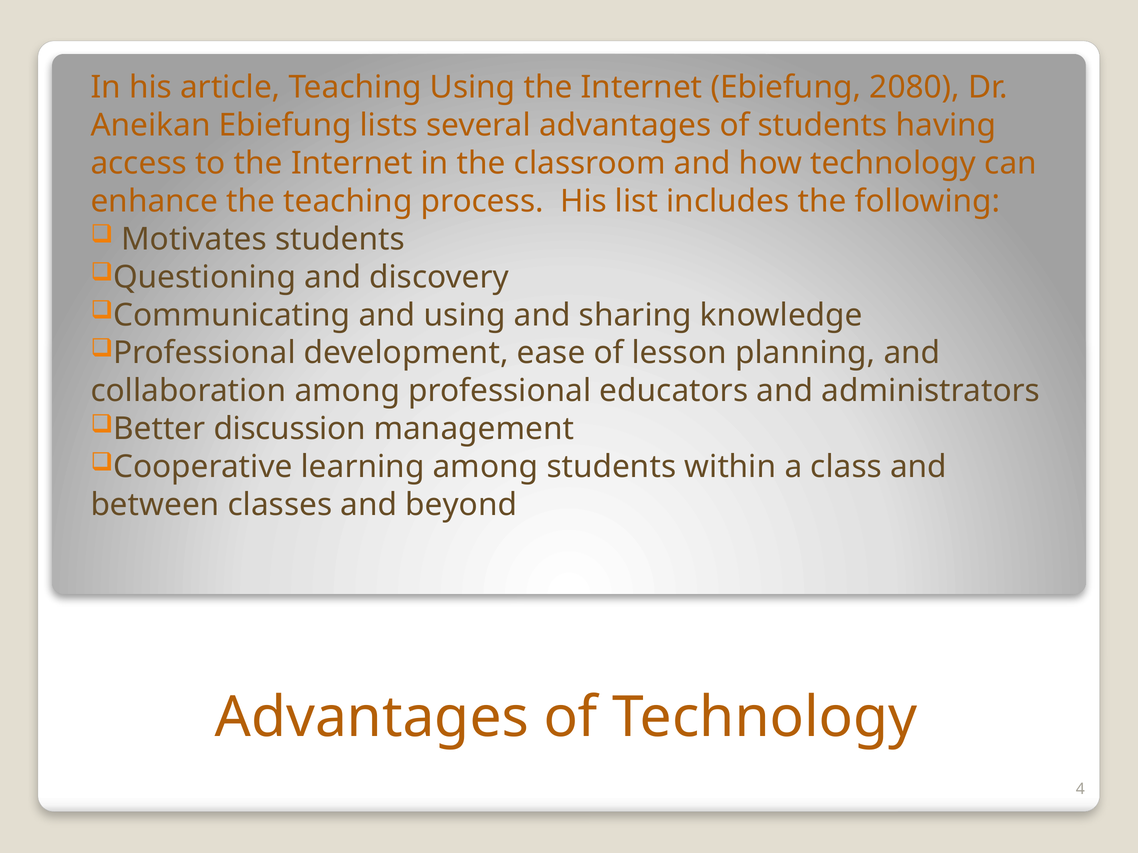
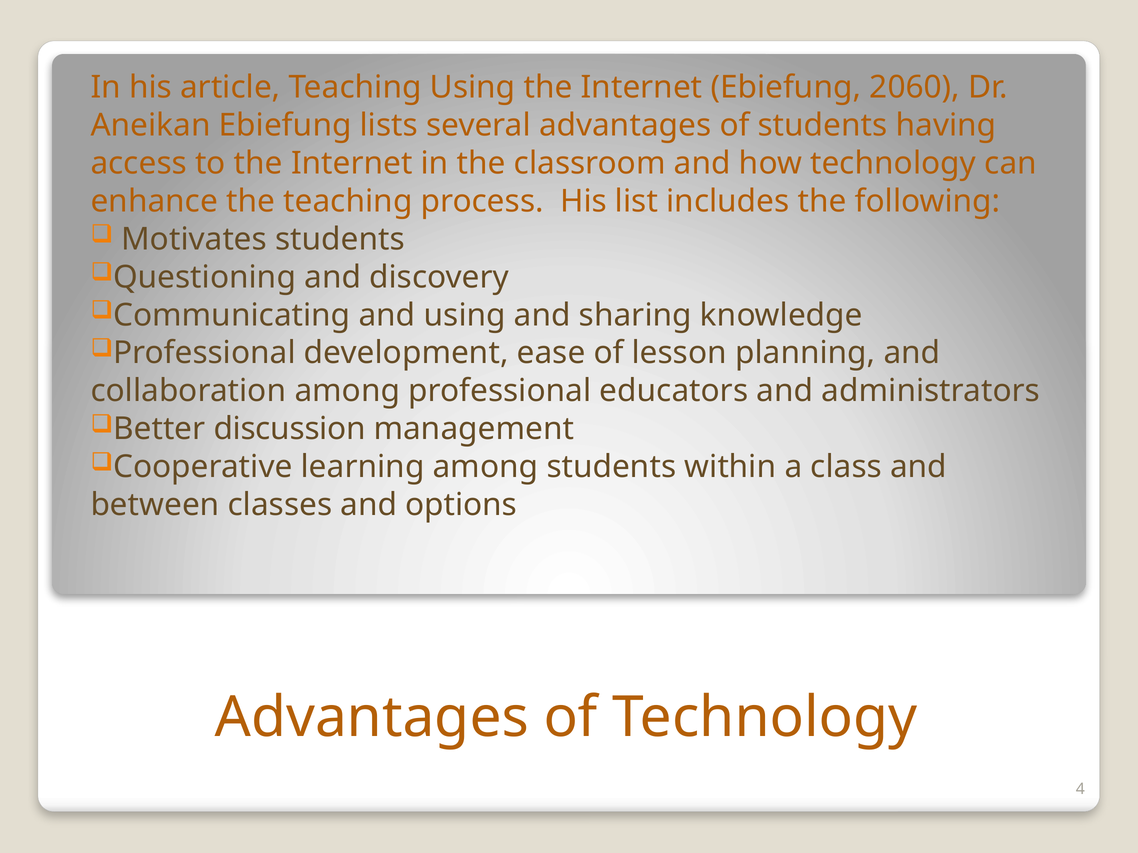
2080: 2080 -> 2060
beyond: beyond -> options
